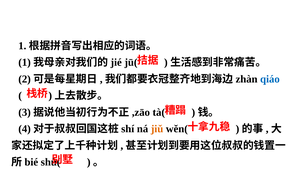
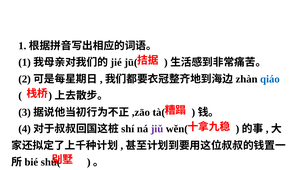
jiǔ colour: orange -> purple
